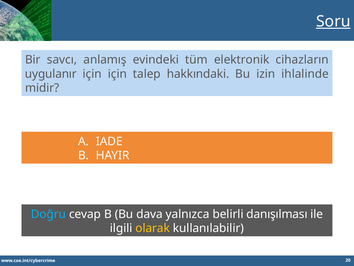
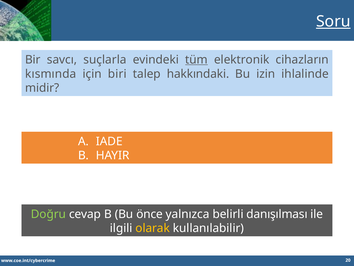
anlamış: anlamış -> suçlarla
tüm underline: none -> present
uygulanır: uygulanır -> kısmında
için için: için -> biri
Doğru colour: light blue -> light green
dava: dava -> önce
